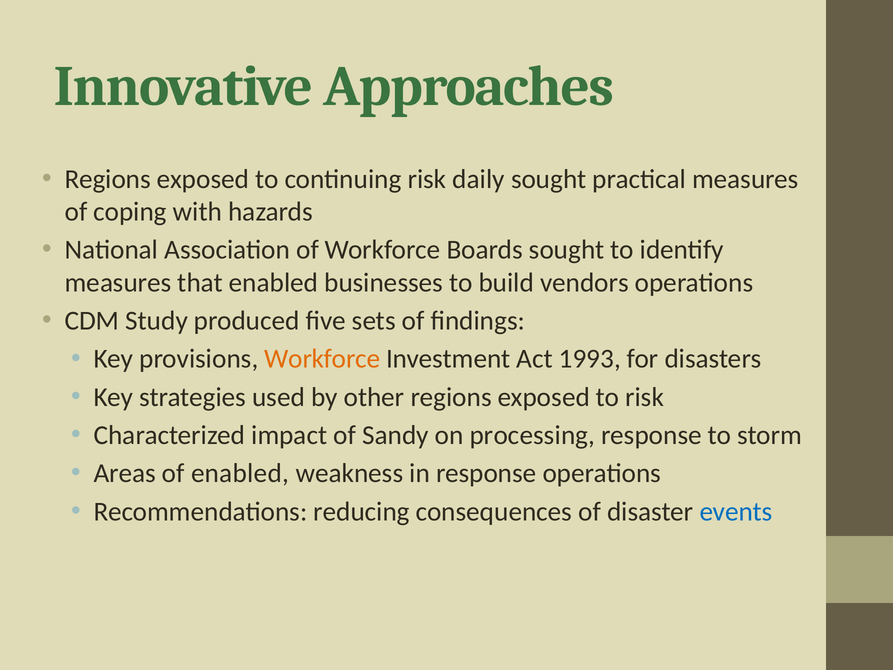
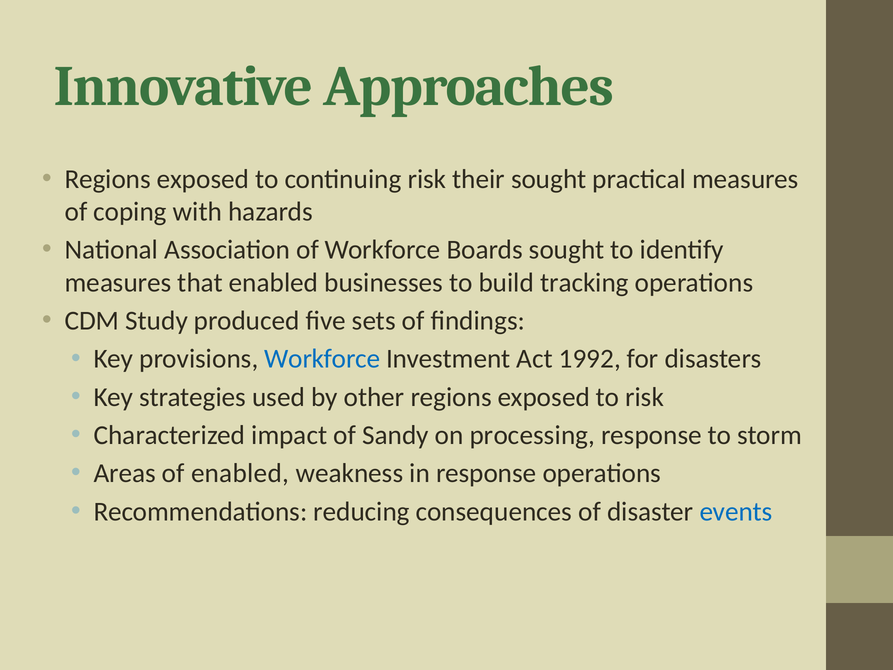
daily: daily -> their
vendors: vendors -> tracking
Workforce at (322, 359) colour: orange -> blue
1993: 1993 -> 1992
